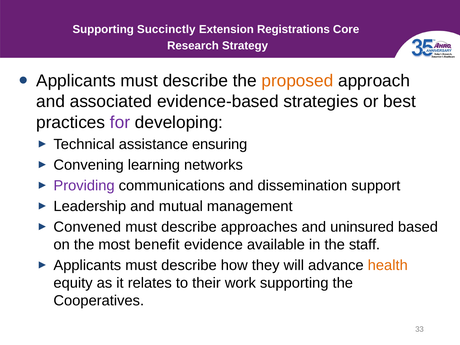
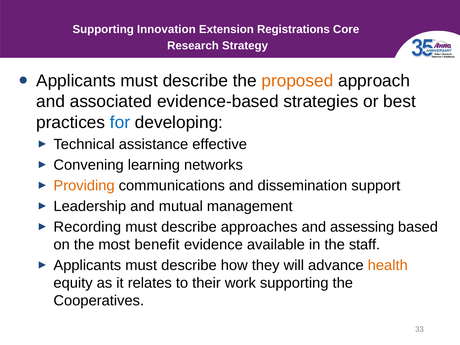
Succinctly: Succinctly -> Innovation
for colour: purple -> blue
ensuring: ensuring -> effective
Providing colour: purple -> orange
Convened: Convened -> Recording
uninsured: uninsured -> assessing
